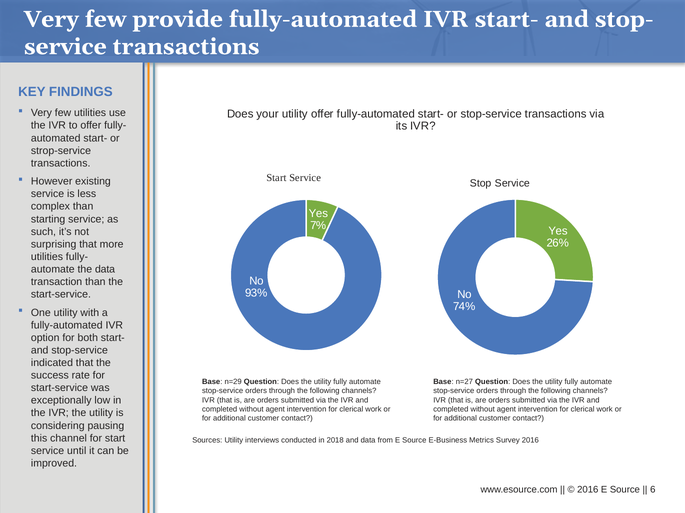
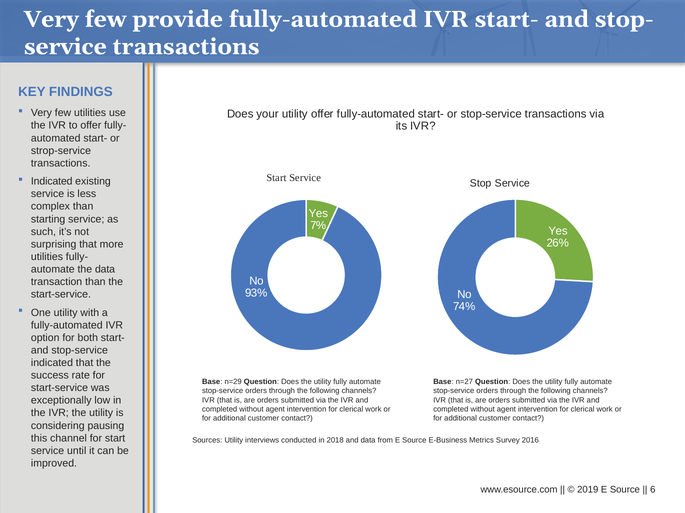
However at (52, 182): However -> Indicated
2016 at (588, 490): 2016 -> 2019
